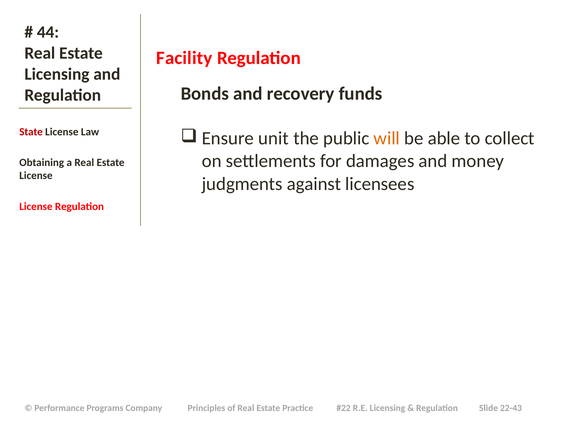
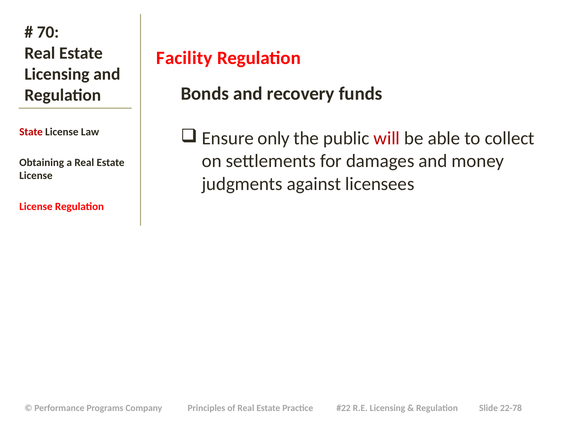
44: 44 -> 70
unit: unit -> only
will colour: orange -> red
22-43: 22-43 -> 22-78
